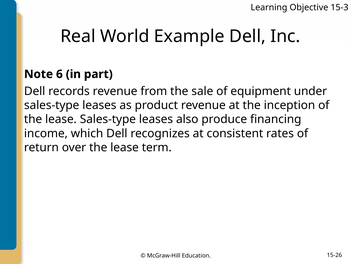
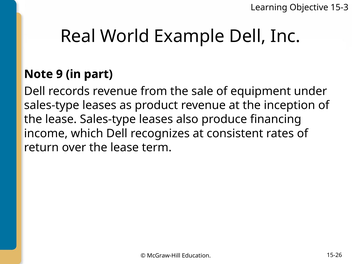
6: 6 -> 9
